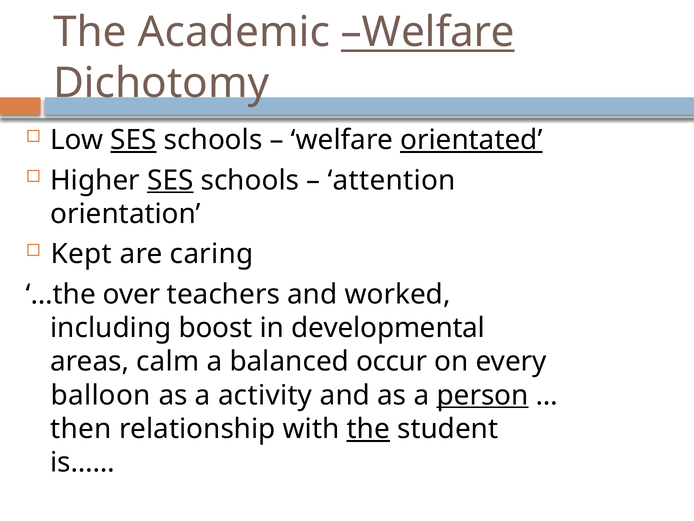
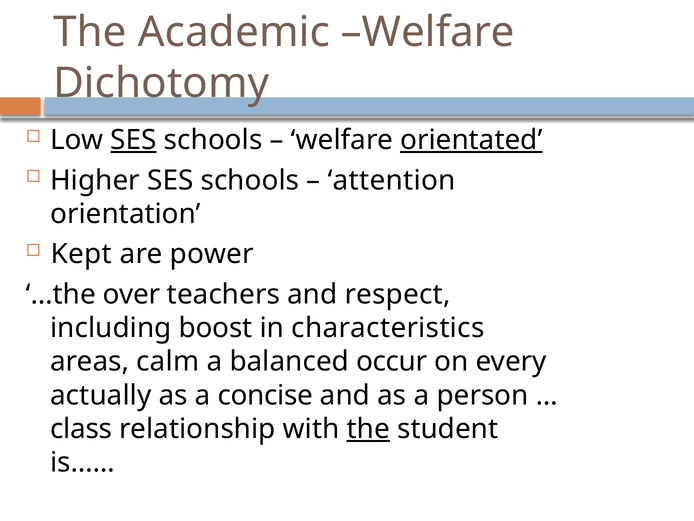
Welfare at (428, 32) underline: present -> none
SES at (170, 180) underline: present -> none
caring: caring -> power
worked: worked -> respect
developmental: developmental -> characteristics
balloon: balloon -> actually
activity: activity -> concise
person underline: present -> none
then: then -> class
